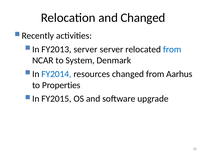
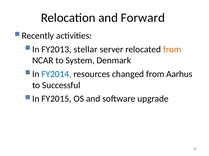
and Changed: Changed -> Forward
FY2013 server: server -> stellar
from at (172, 50) colour: blue -> orange
Properties: Properties -> Successful
